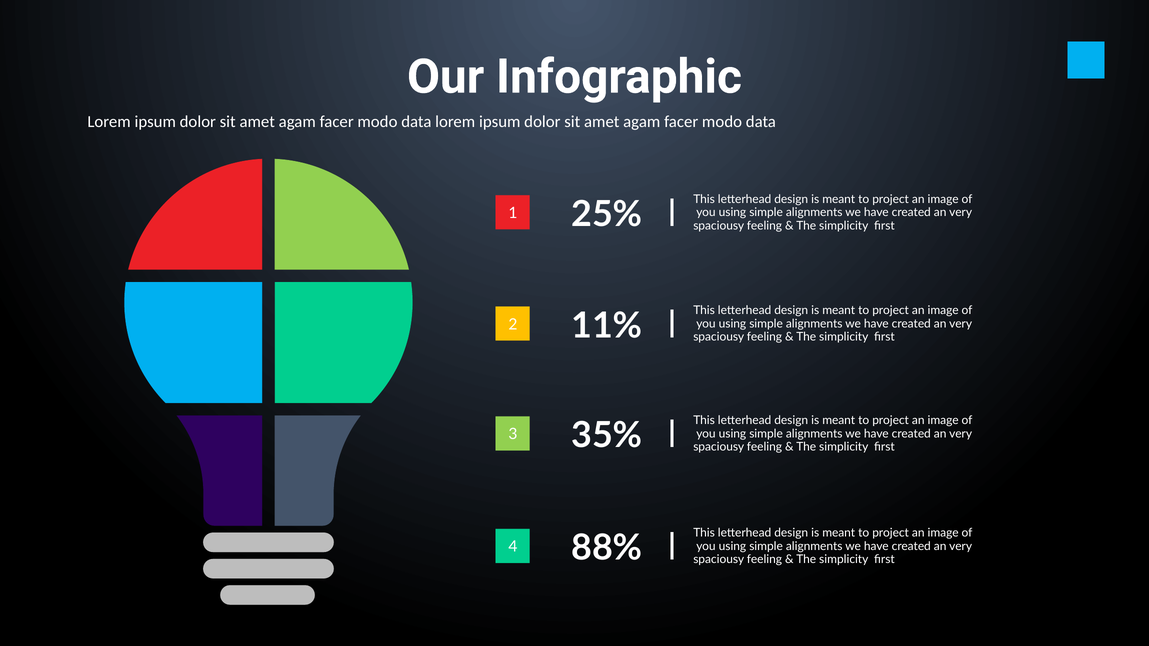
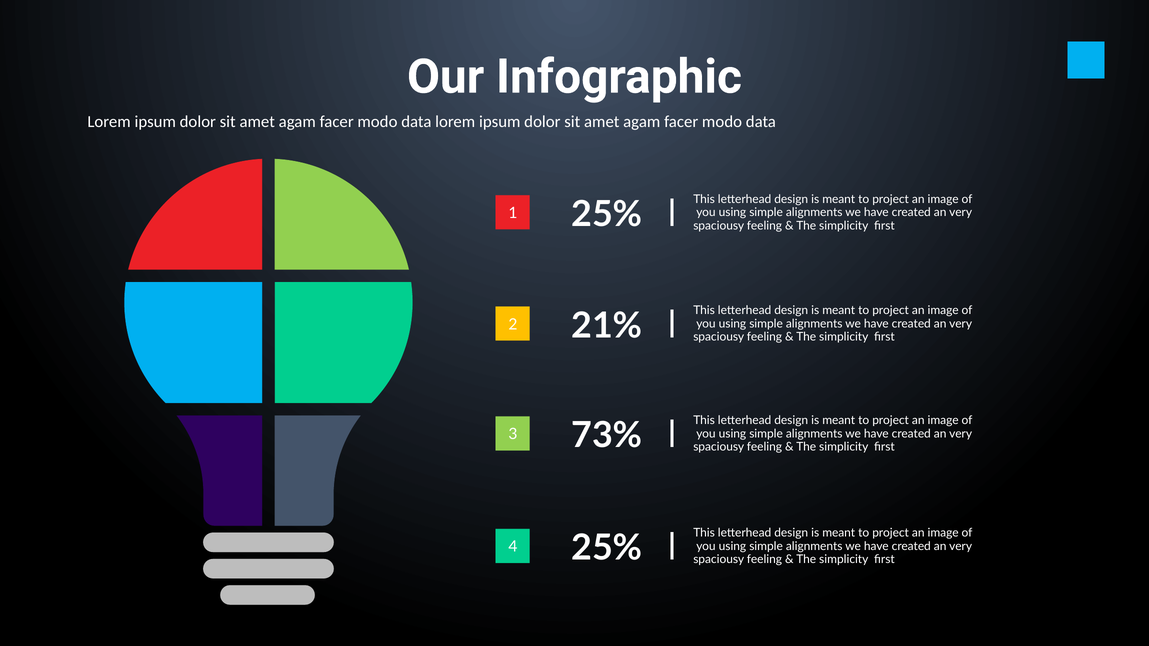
11%: 11% -> 21%
35%: 35% -> 73%
4 88%: 88% -> 25%
